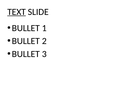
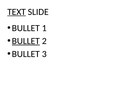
BULLET at (26, 41) underline: none -> present
